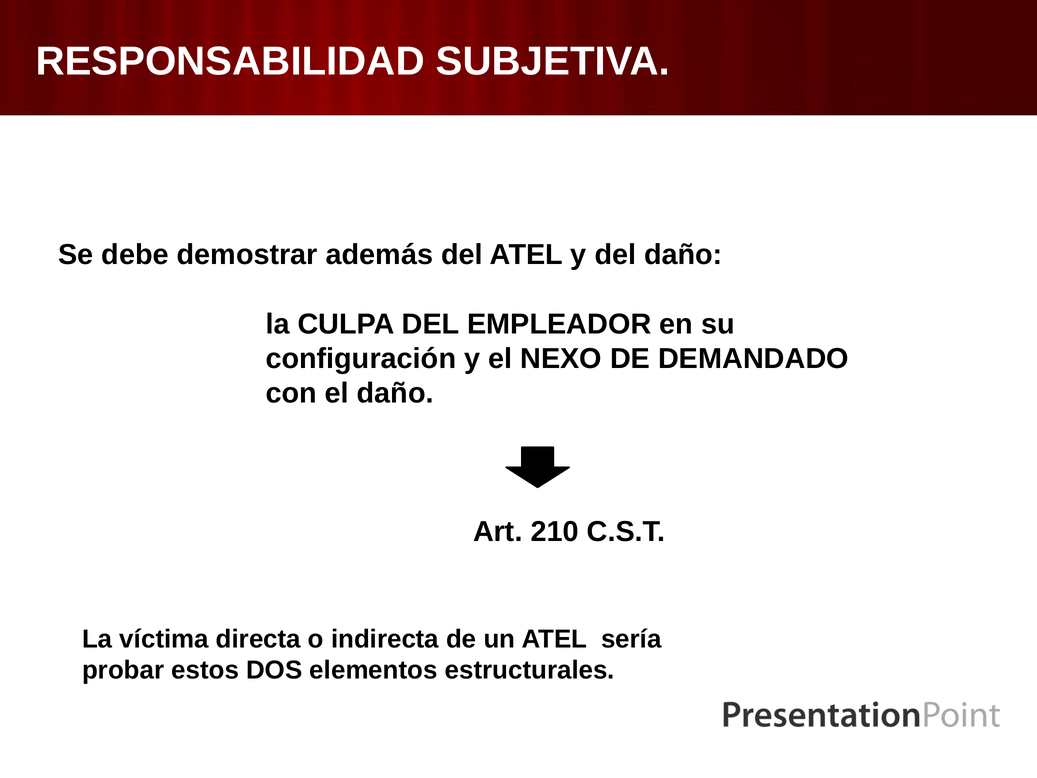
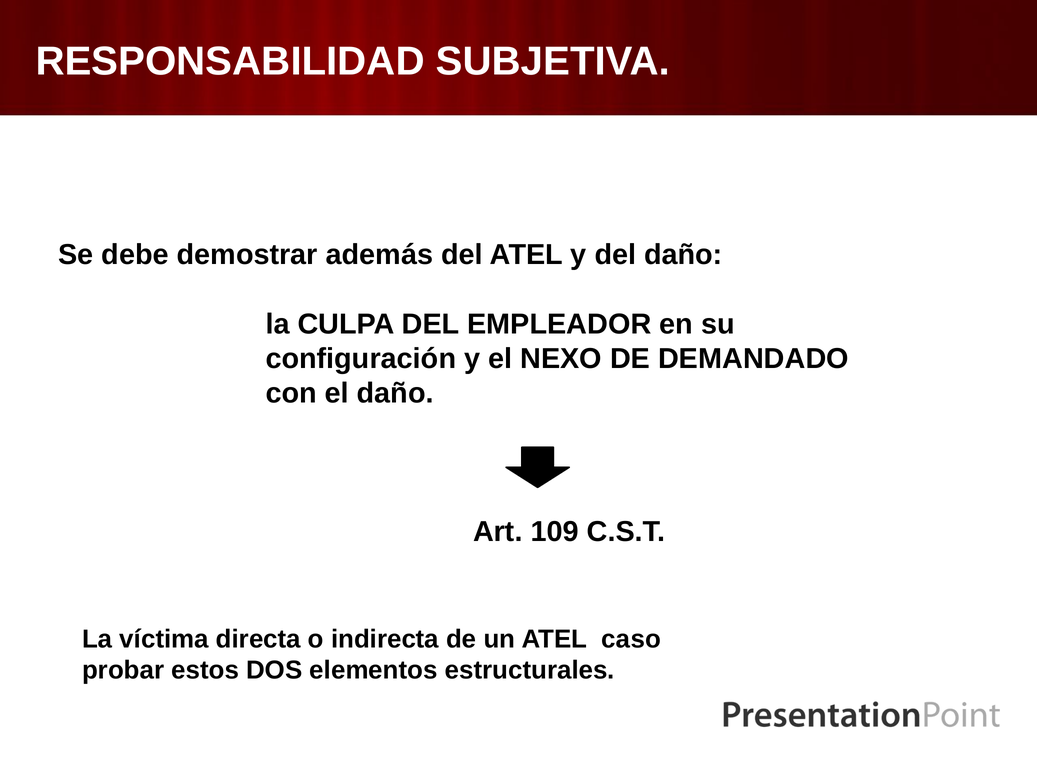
210: 210 -> 109
sería: sería -> caso
